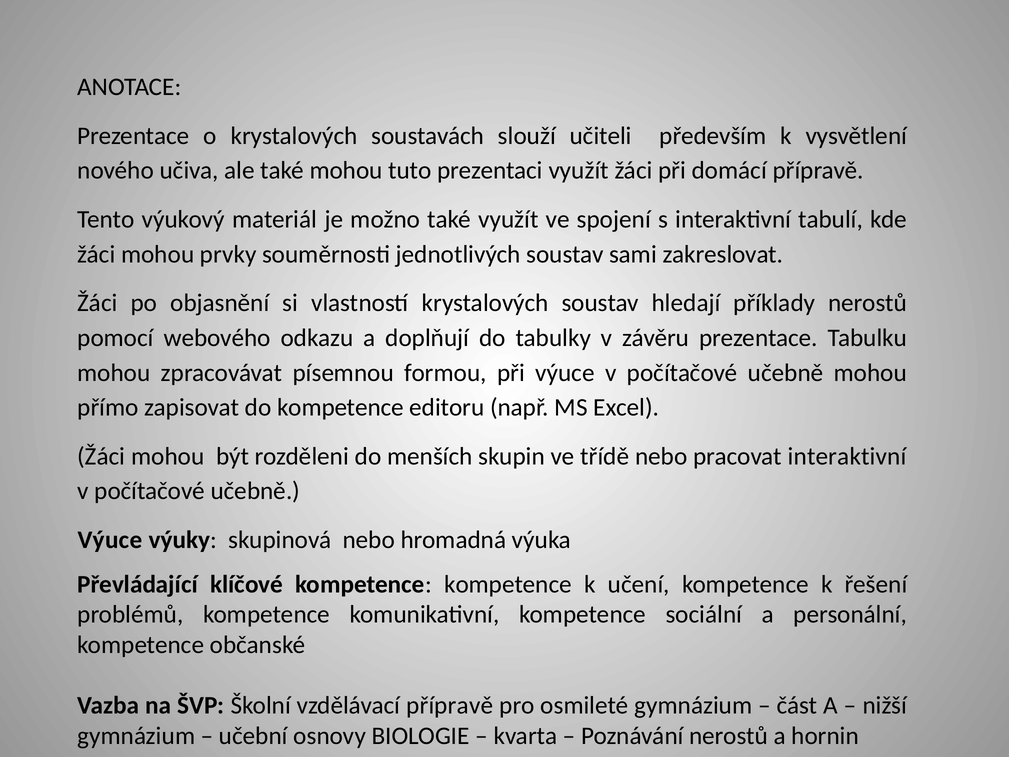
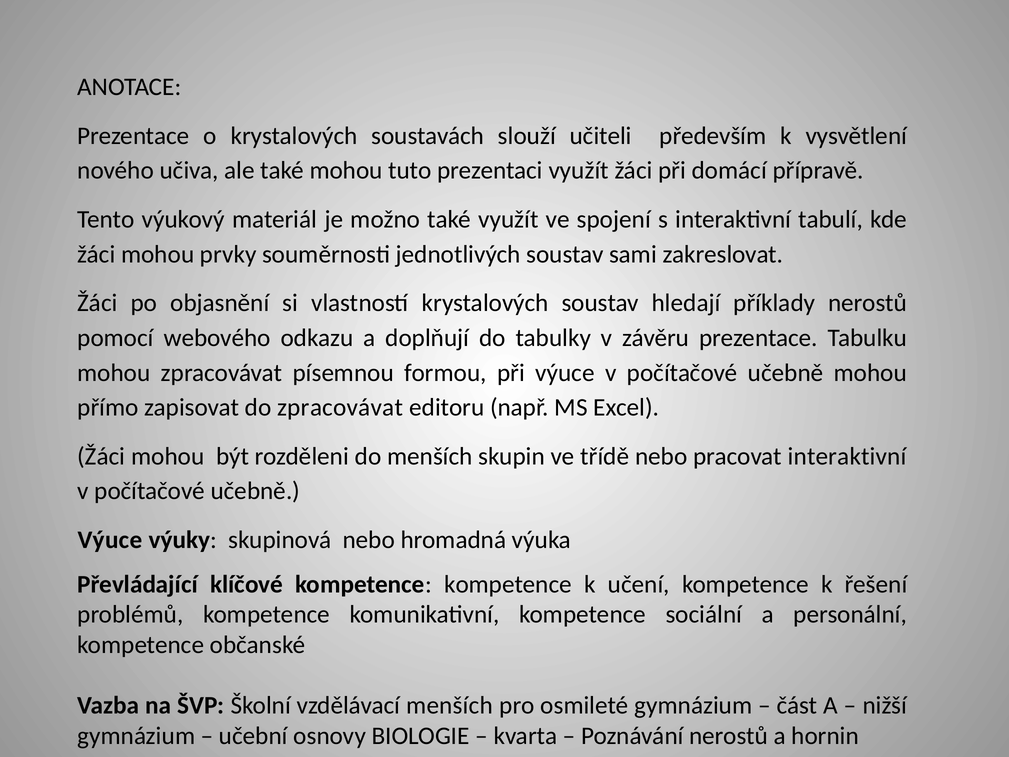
do kompetence: kompetence -> zpracovávat
vzdělávací přípravě: přípravě -> menších
